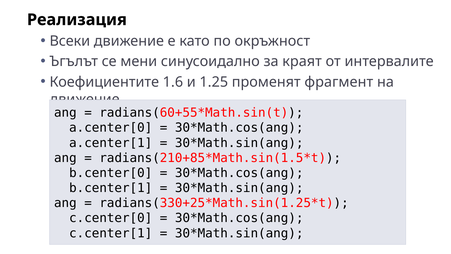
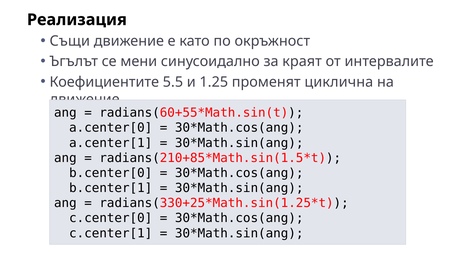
Всеки: Всеки -> Същи
1.6: 1.6 -> 5.5
фрагмент: фрагмент -> циклична
